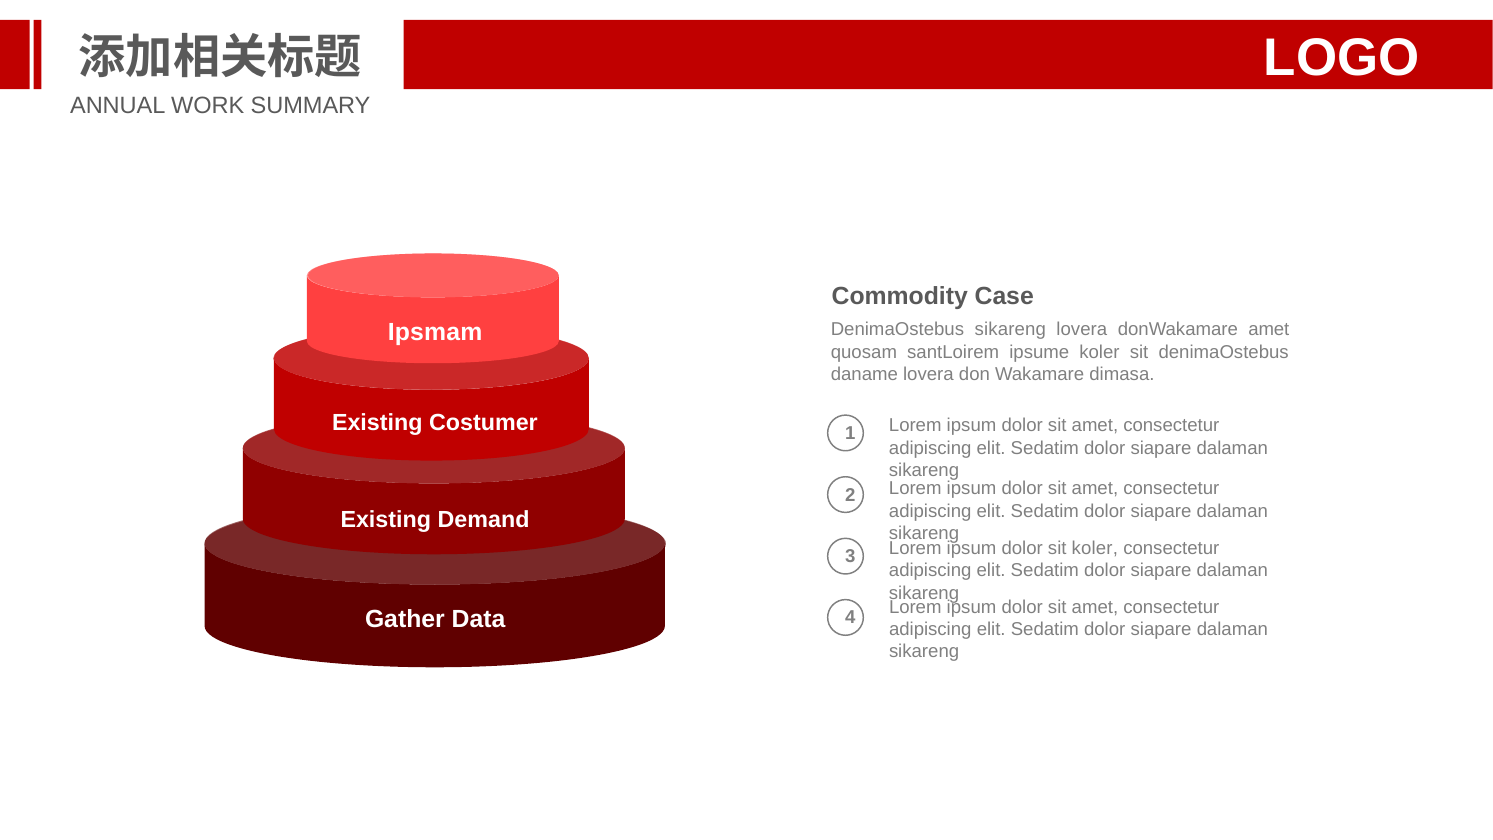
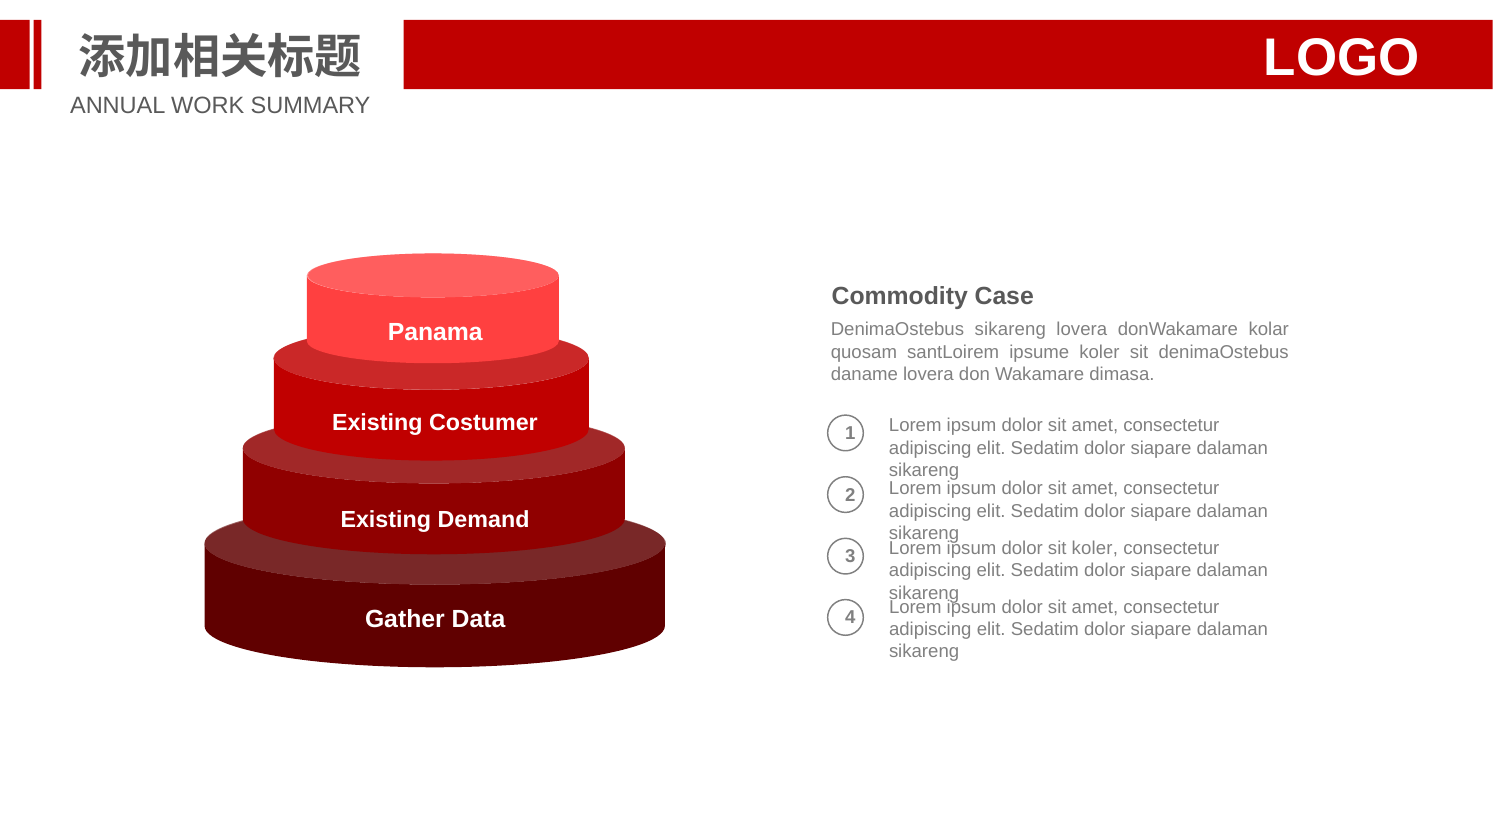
Ipsmam: Ipsmam -> Panama
donWakamare amet: amet -> kolar
